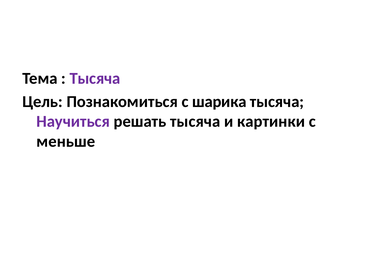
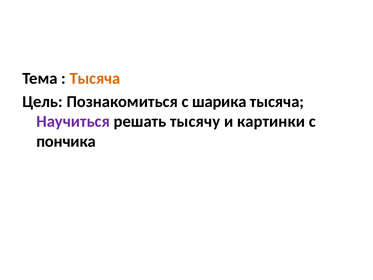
Тысяча at (95, 78) colour: purple -> orange
решать тысяча: тысяча -> тысячу
меньше: меньше -> пончика
